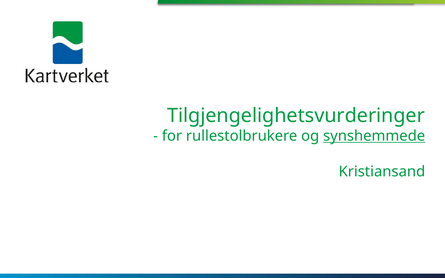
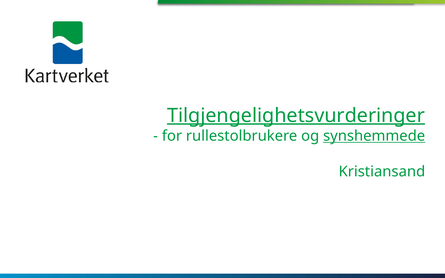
Tilgjengelighetsvurderinger underline: none -> present
